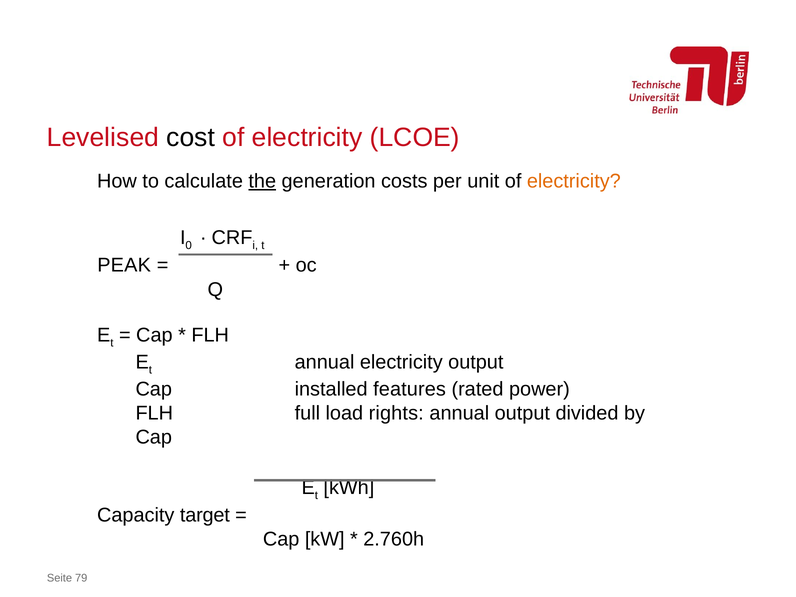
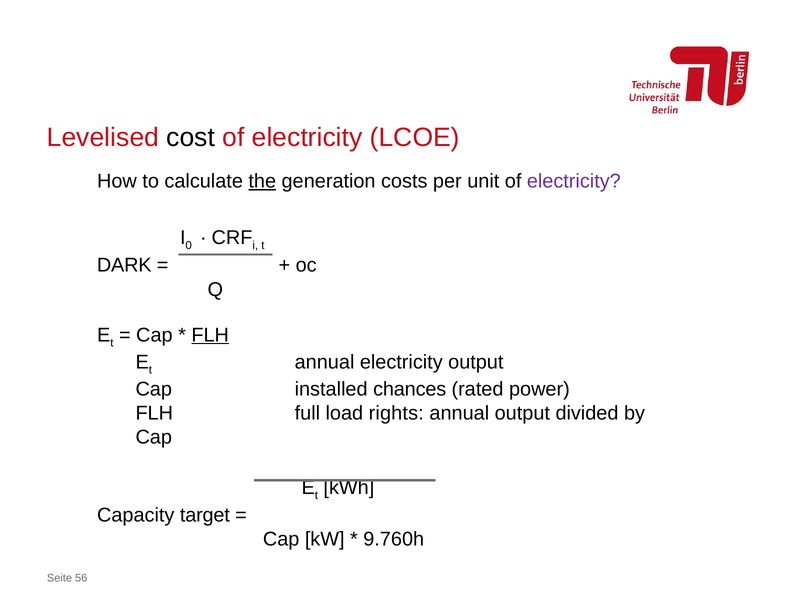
electricity at (574, 181) colour: orange -> purple
PEAK: PEAK -> DARK
FLH at (210, 335) underline: none -> present
features: features -> chances
2.760h: 2.760h -> 9.760h
79: 79 -> 56
